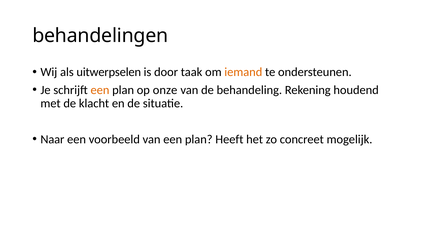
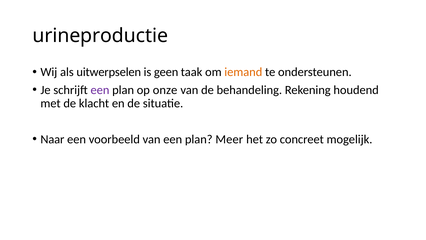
behandelingen: behandelingen -> urineproductie
door: door -> geen
een at (100, 90) colour: orange -> purple
Heeft: Heeft -> Meer
